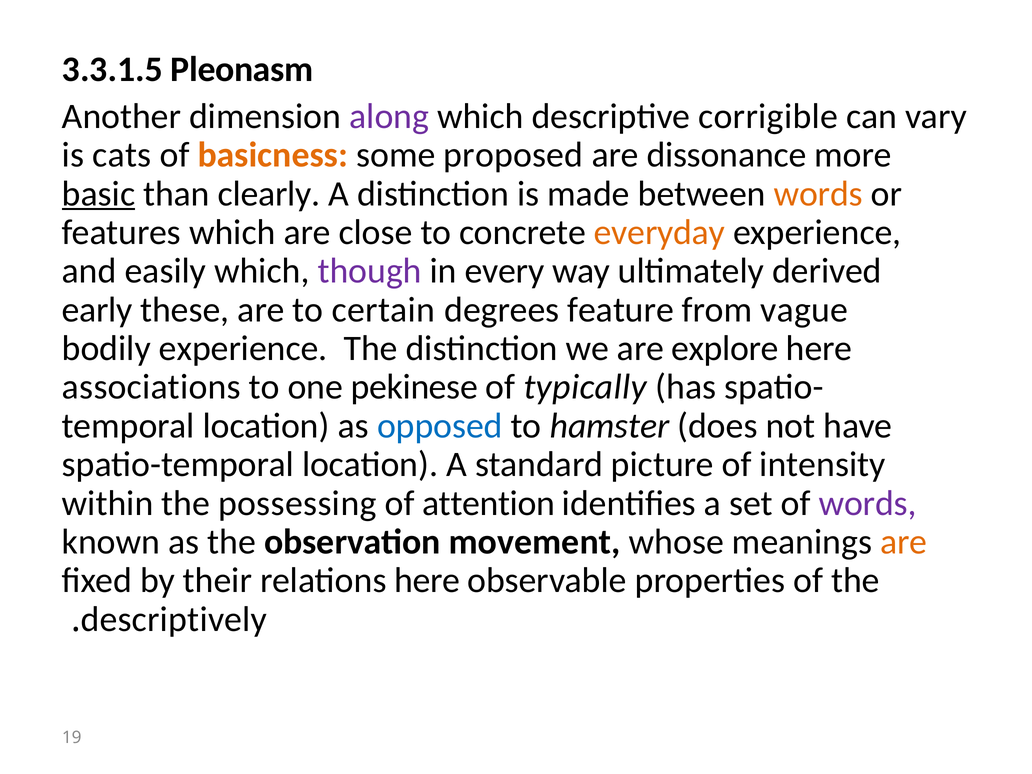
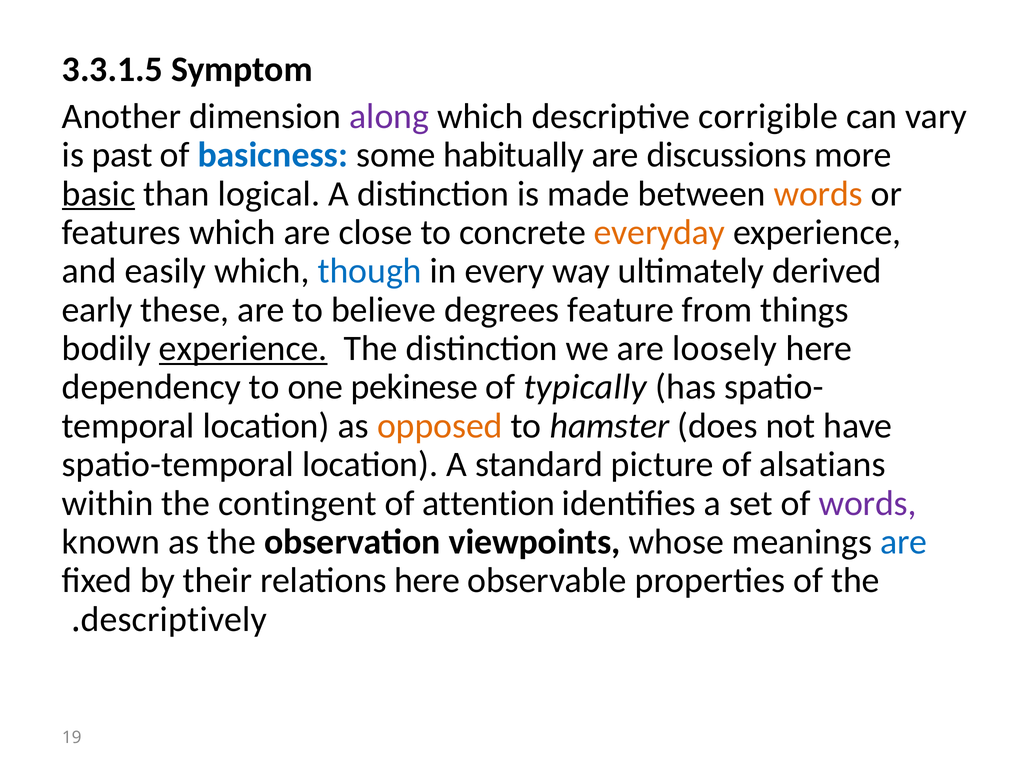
Pleonasm: Pleonasm -> Symptom
cats: cats -> past
basicness colour: orange -> blue
proposed: proposed -> habitually
dissonance: dissonance -> discussions
clearly: clearly -> logical
though colour: purple -> blue
certain: certain -> believe
vague: vague -> things
experience at (243, 348) underline: none -> present
explore: explore -> loosely
associations: associations -> dependency
opposed colour: blue -> orange
intensity: intensity -> alsatians
possessing: possessing -> contingent
movement: movement -> viewpoints
are at (904, 542) colour: orange -> blue
